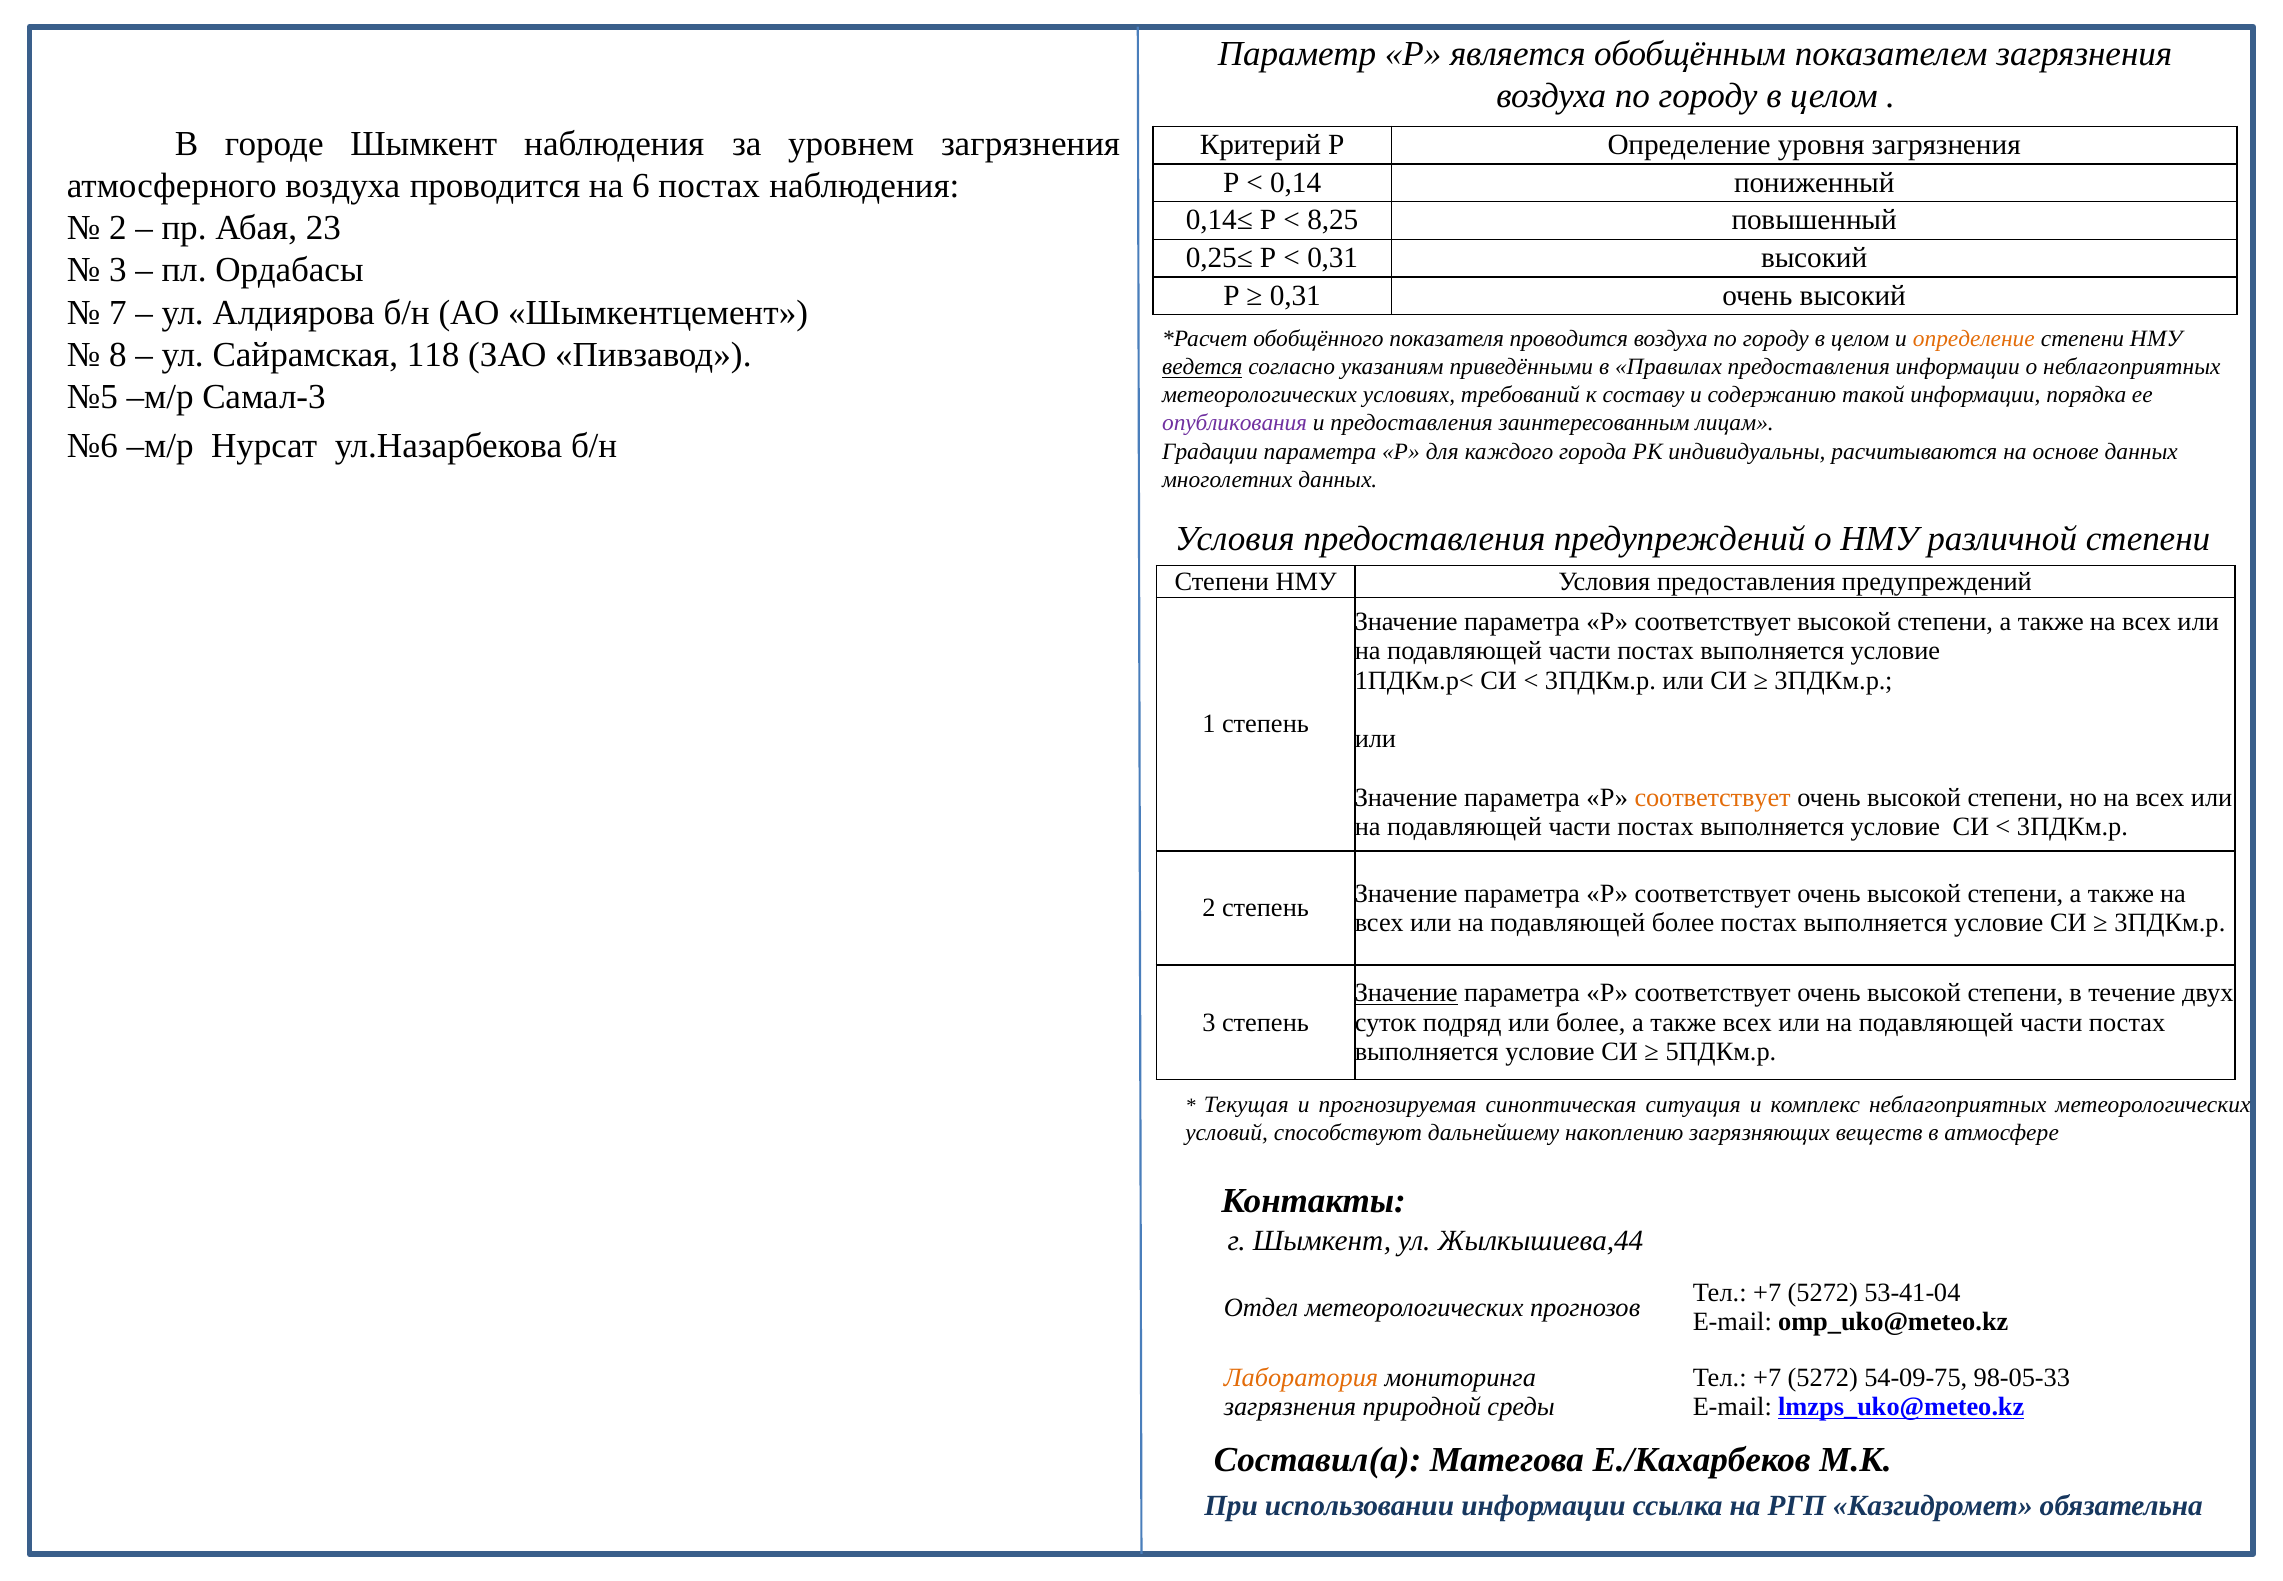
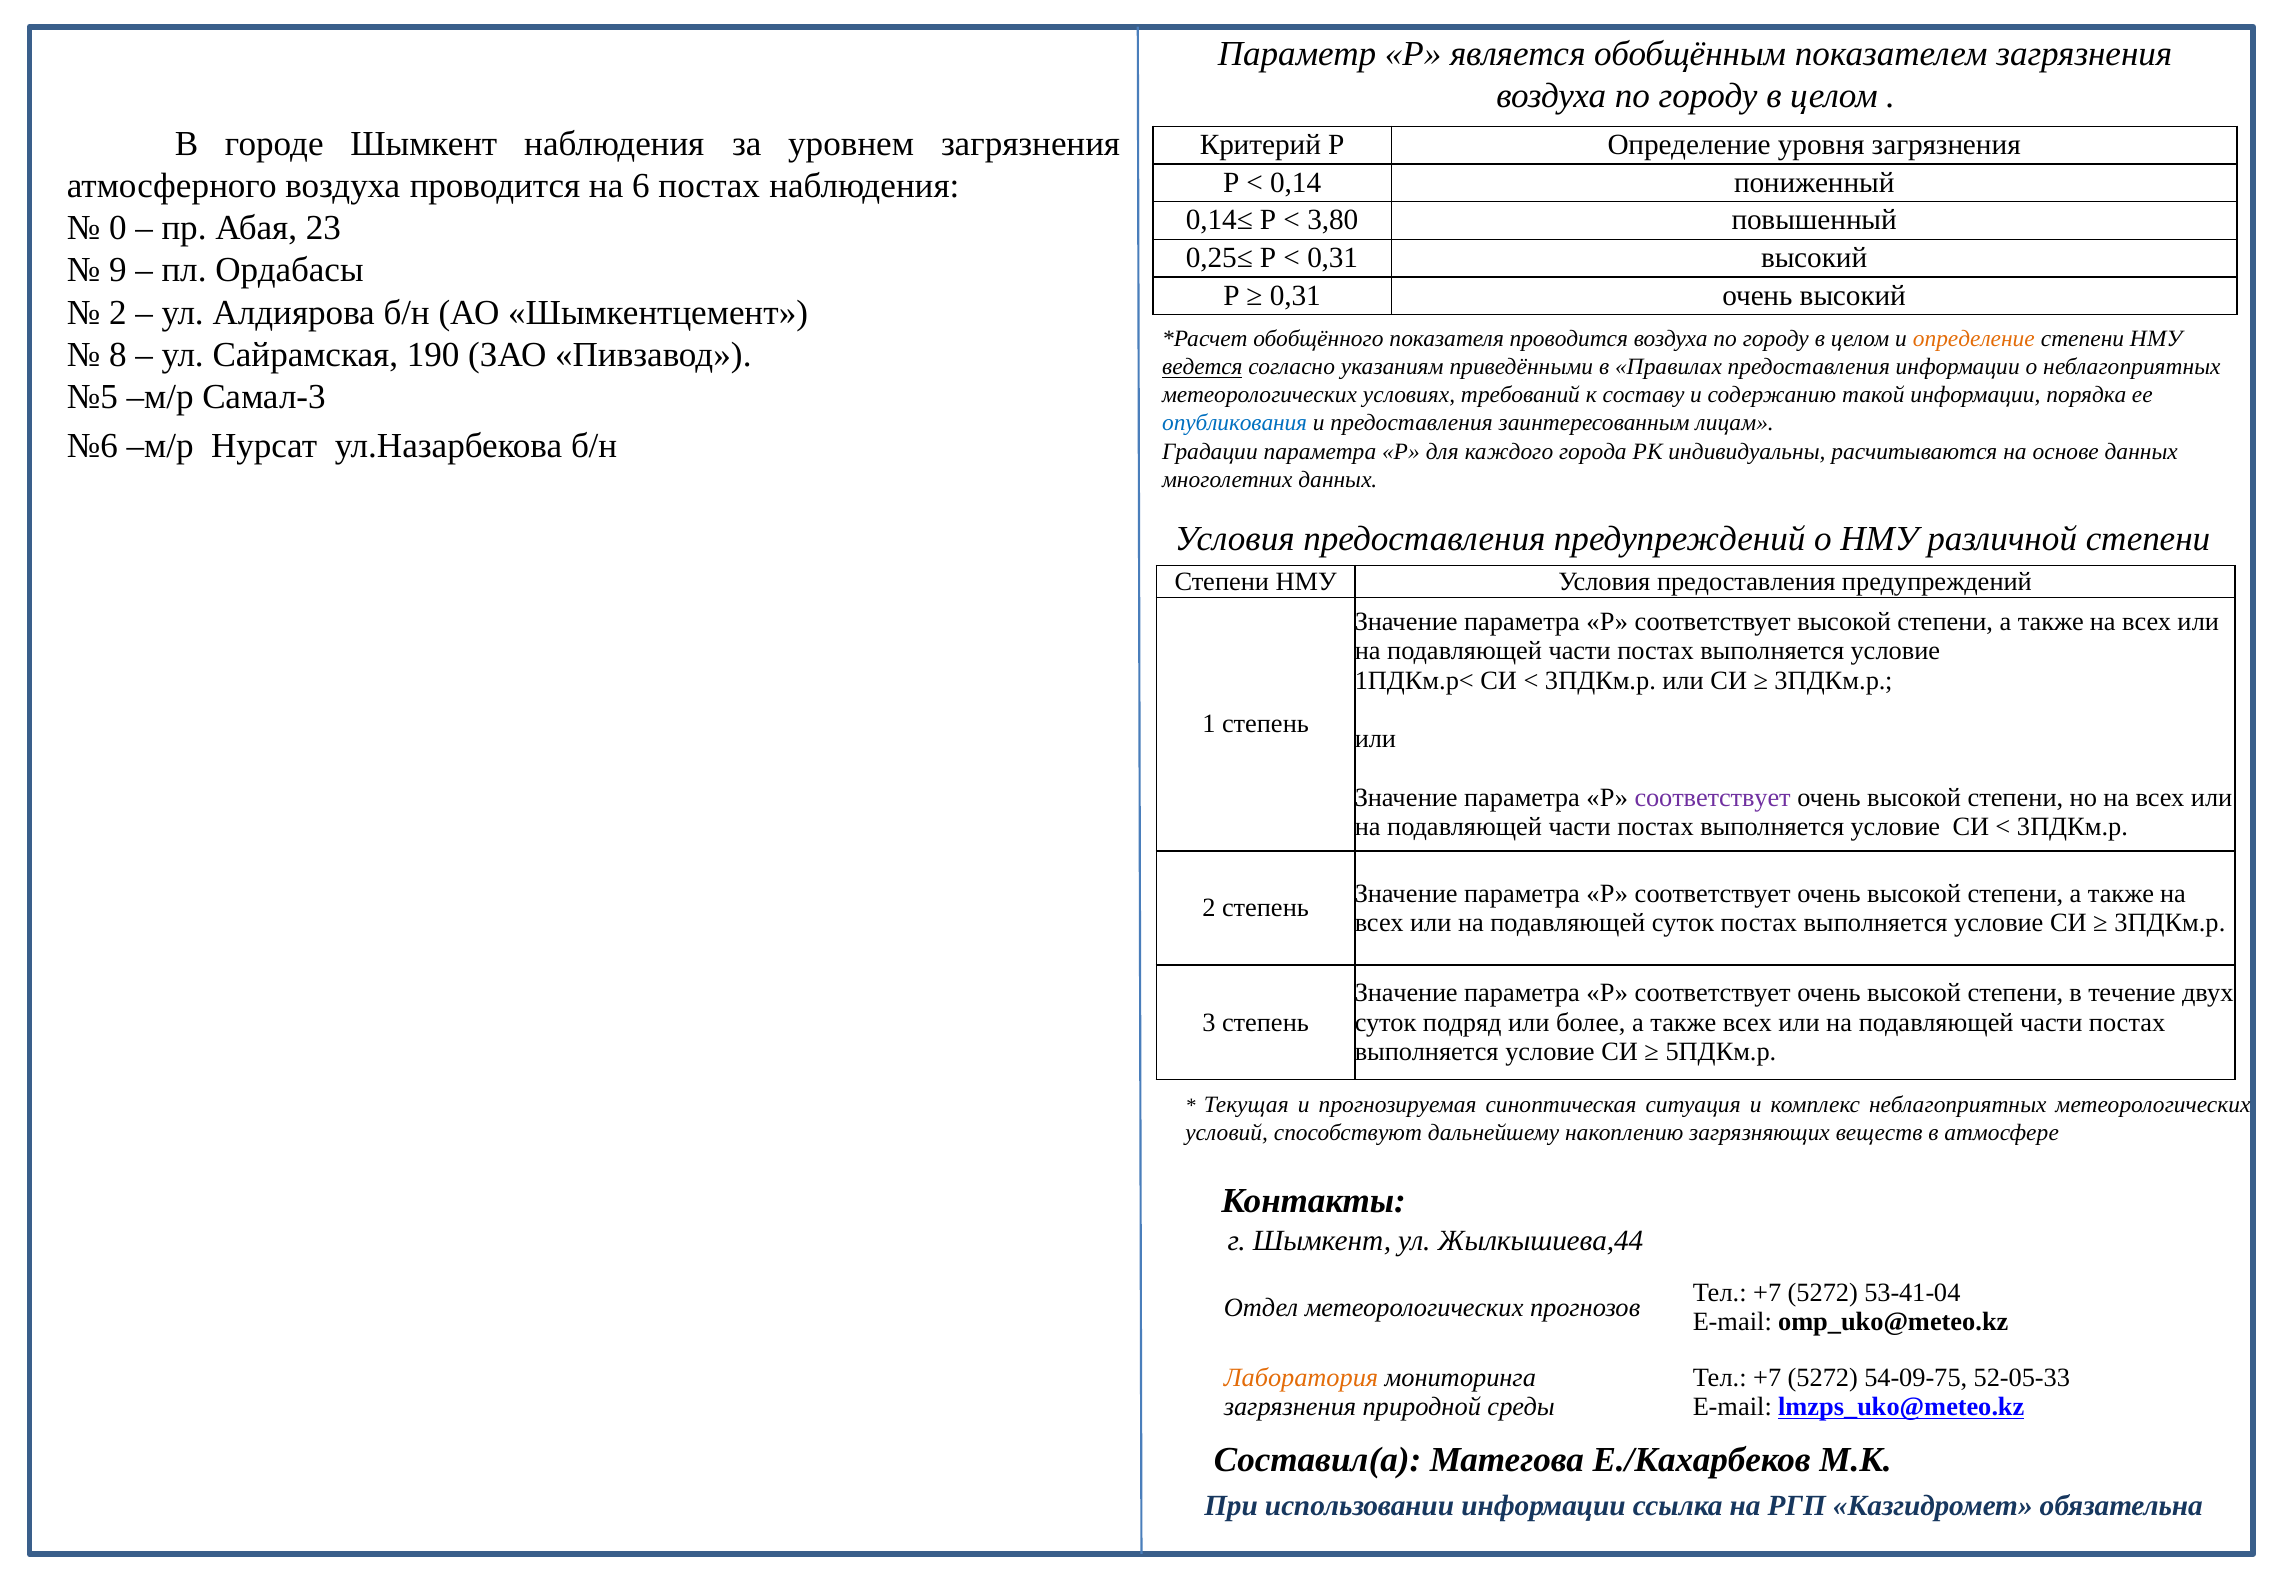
8,25: 8,25 -> 3,80
2 at (118, 228): 2 -> 0
3 at (118, 270): 3 -> 9
7 at (118, 312): 7 -> 2
118: 118 -> 190
опубликования colour: purple -> blue
соответствует at (1713, 797) colour: orange -> purple
подавляющей более: более -> суток
Значение at (1406, 993) underline: present -> none
98-05-33: 98-05-33 -> 52-05-33
